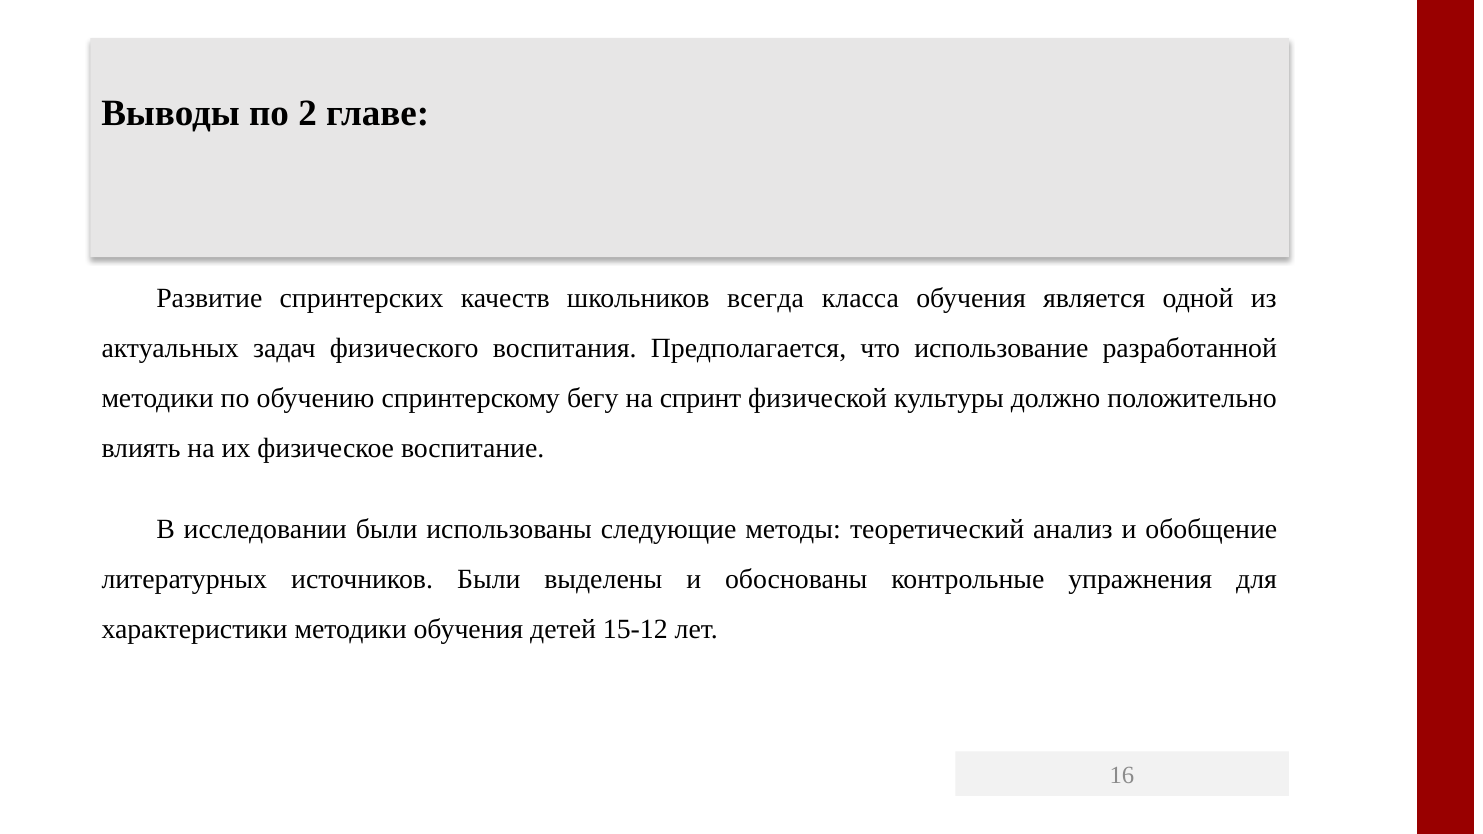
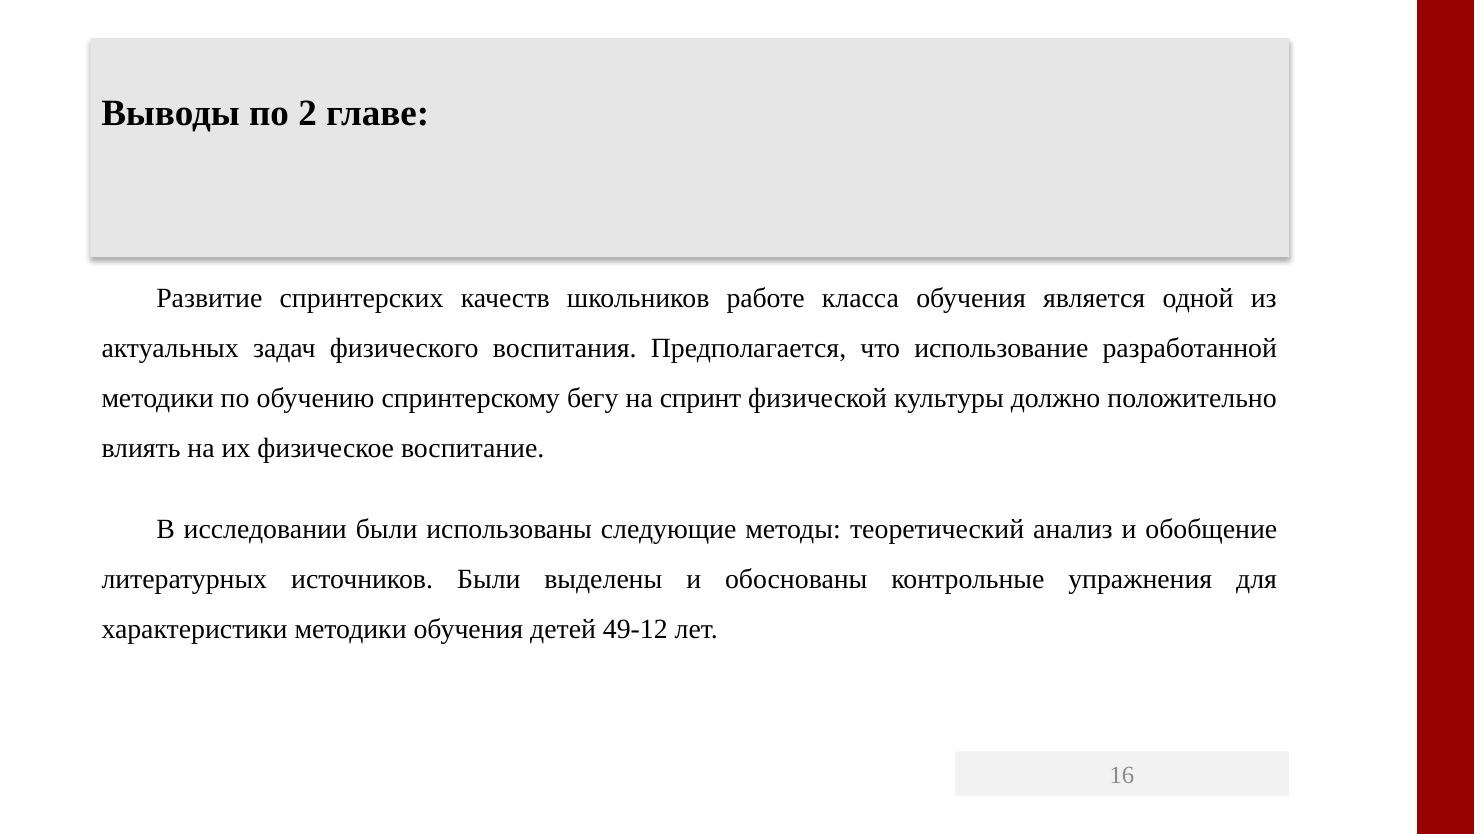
всегда: всегда -> работе
15-12: 15-12 -> 49-12
